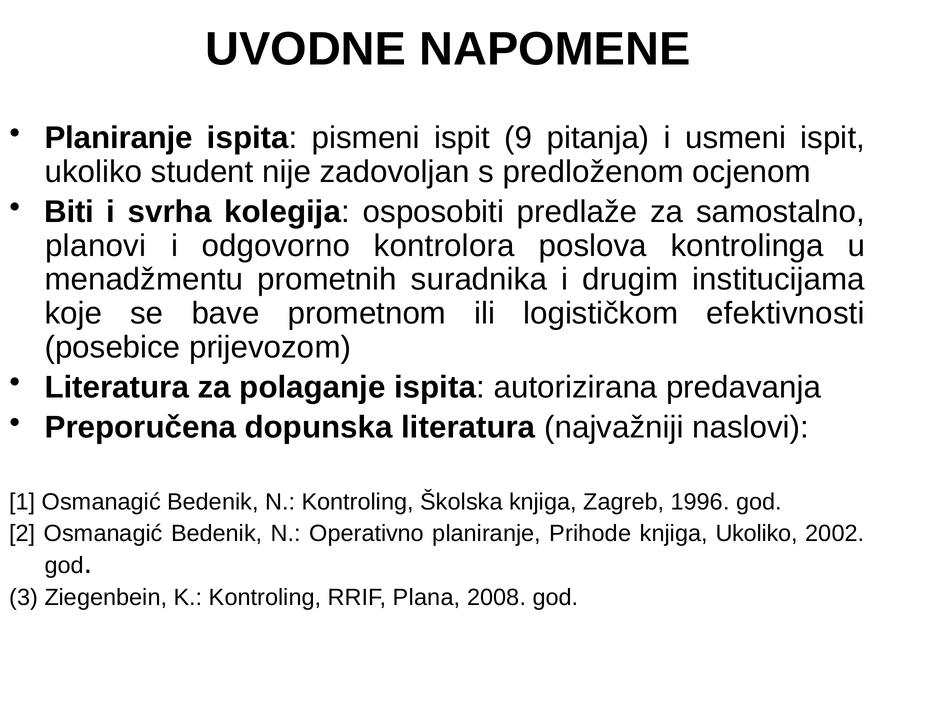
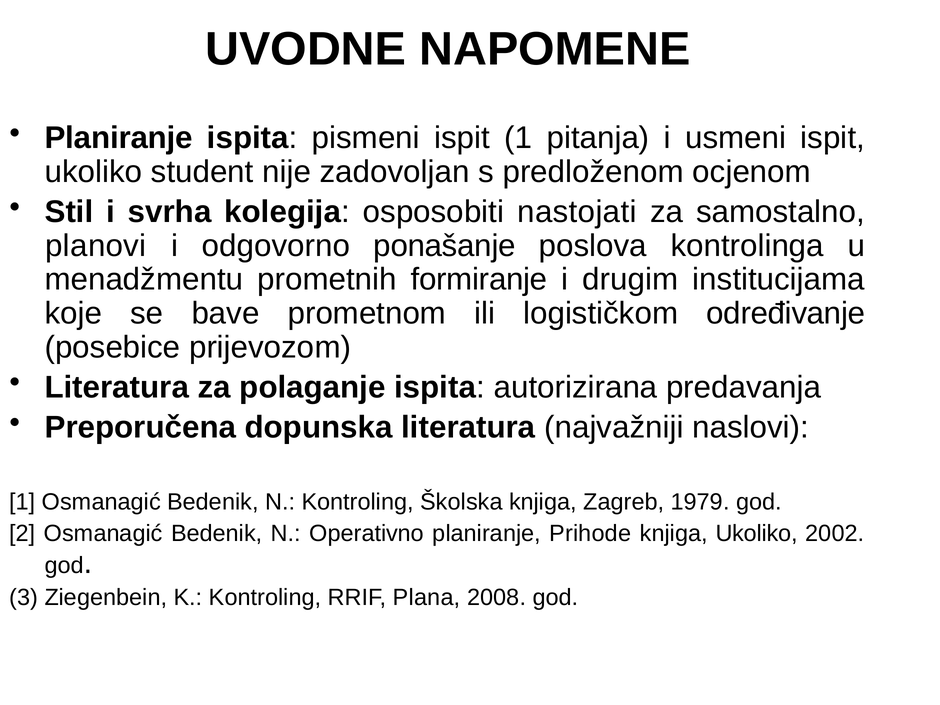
ispit 9: 9 -> 1
Biti: Biti -> Stil
predlaže: predlaže -> nastojati
kontrolora: kontrolora -> ponašanje
suradnika: suradnika -> formiranje
efektivnosti: efektivnosti -> određivanje
1996: 1996 -> 1979
